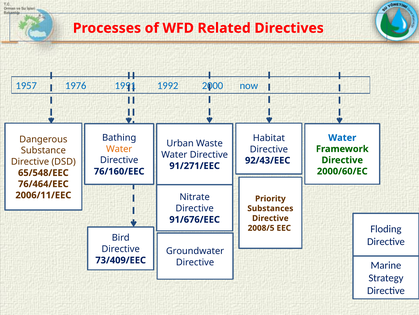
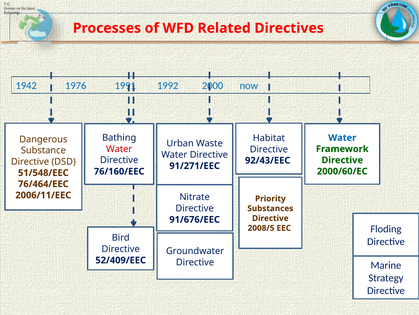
1957: 1957 -> 1942
Water at (119, 149) colour: orange -> red
65/548/EEC: 65/548/EEC -> 51/548/EEC
73/409/EEC: 73/409/EEC -> 52/409/EEC
